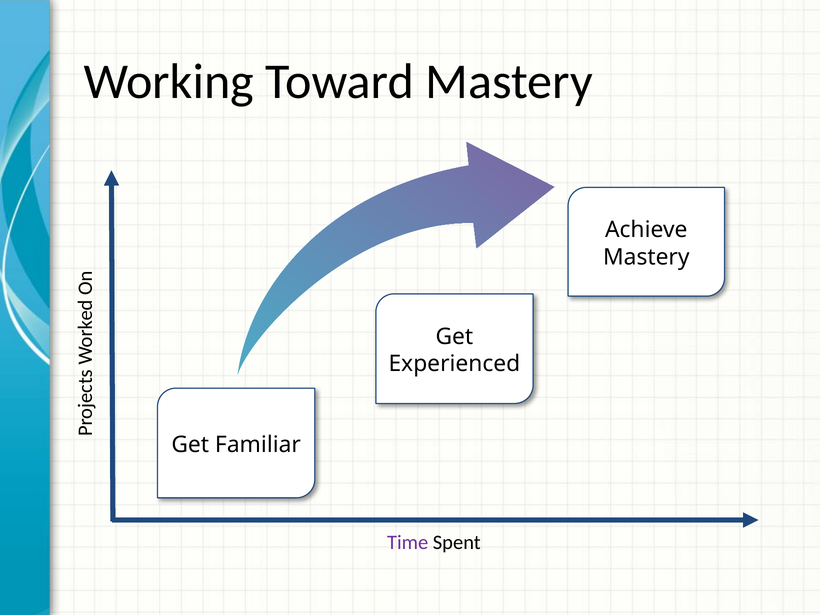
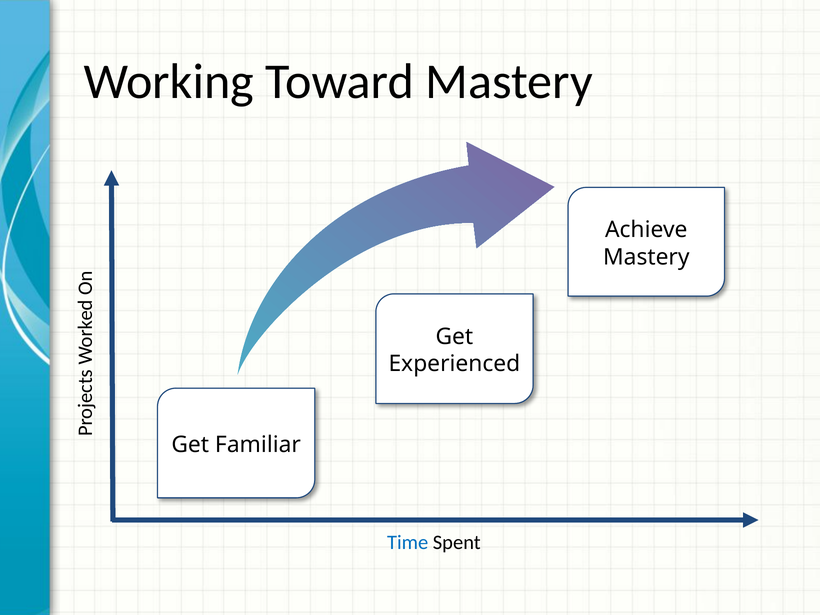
Time colour: purple -> blue
